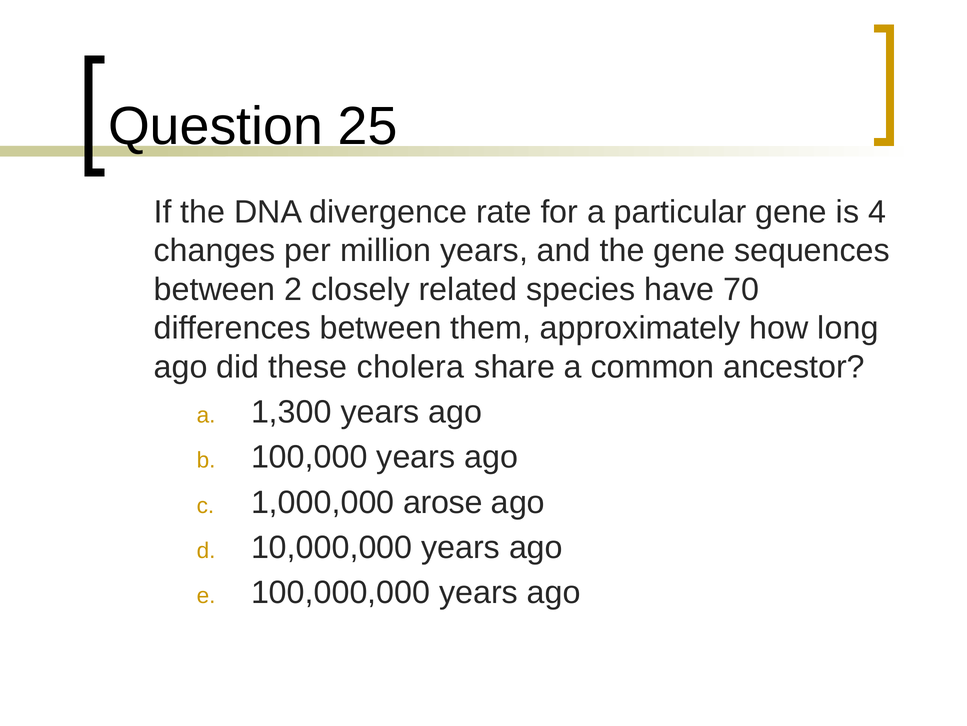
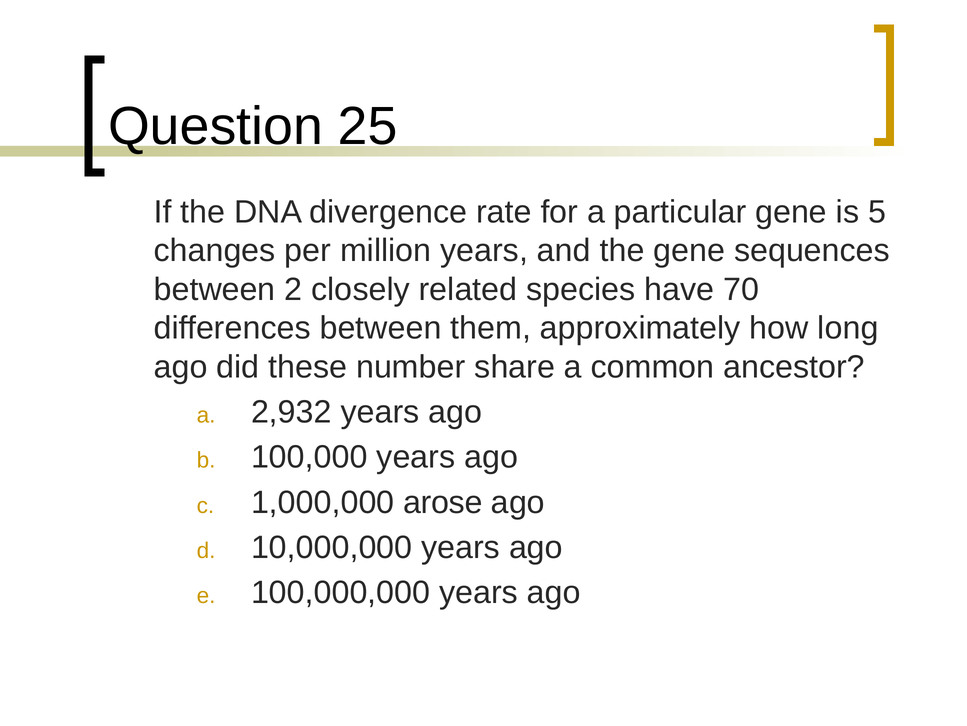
4: 4 -> 5
cholera: cholera -> number
1,300: 1,300 -> 2,932
